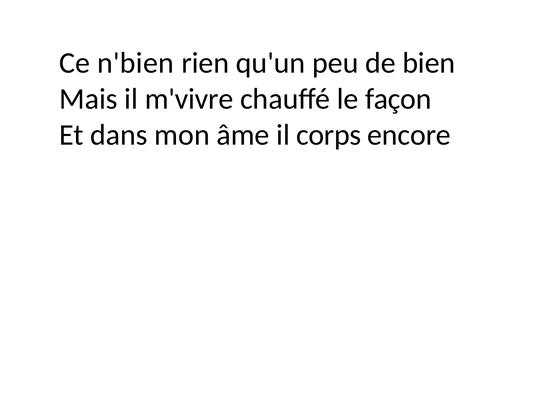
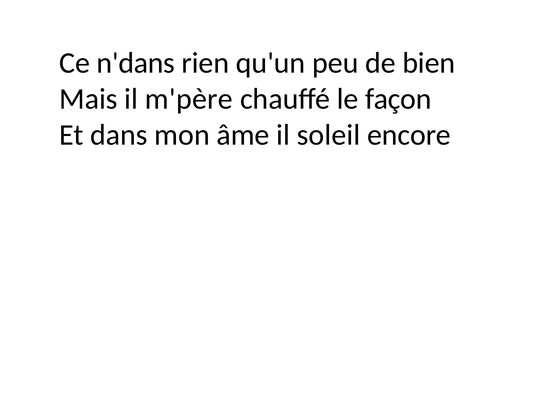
n'bien: n'bien -> n'dans
m'vivre: m'vivre -> m'père
corps: corps -> soleil
